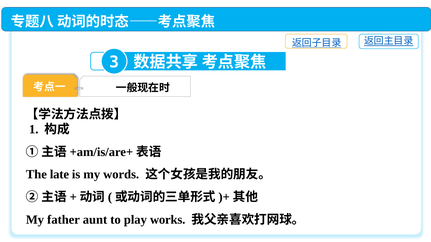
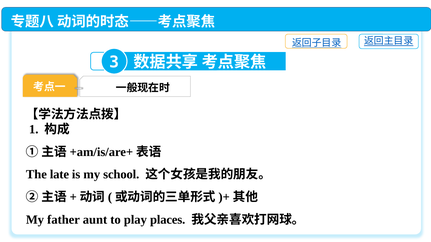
words: words -> school
works: works -> places
